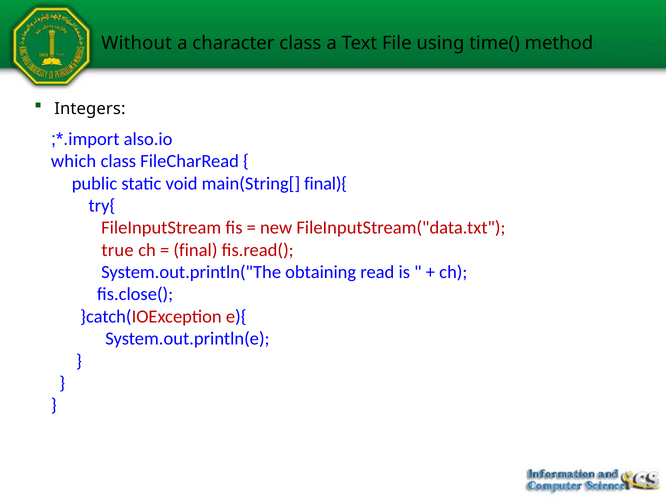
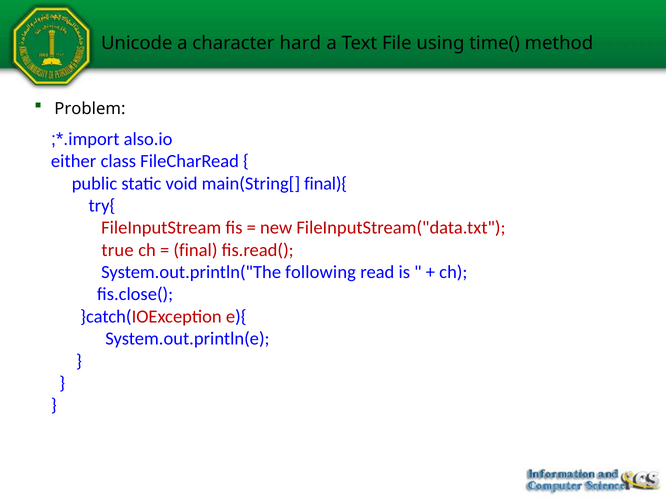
Without: Without -> Unicode
character class: class -> hard
Integers: Integers -> Problem
which: which -> either
obtaining: obtaining -> following
